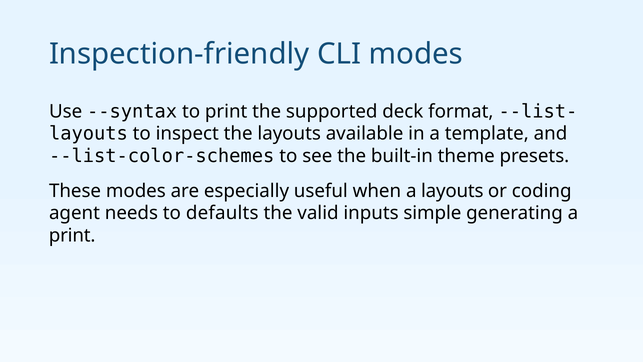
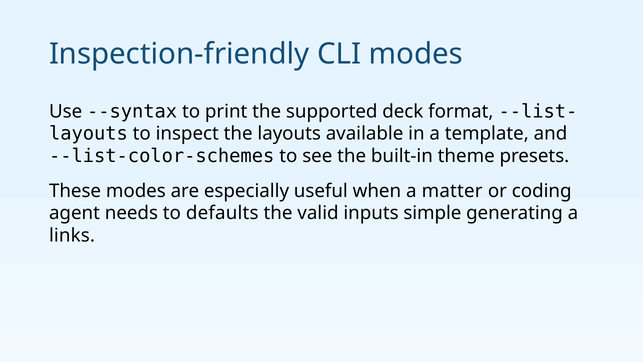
a layouts: layouts -> matter
print at (72, 236): print -> links
